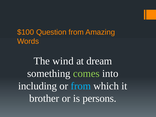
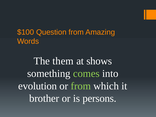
wind: wind -> them
dream: dream -> shows
including: including -> evolution
from at (81, 86) colour: light blue -> light green
